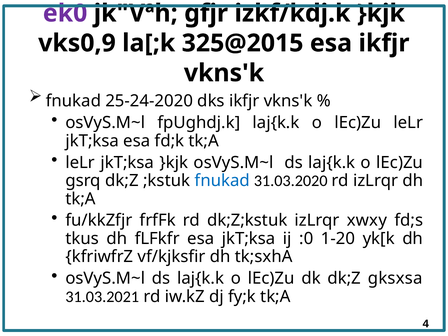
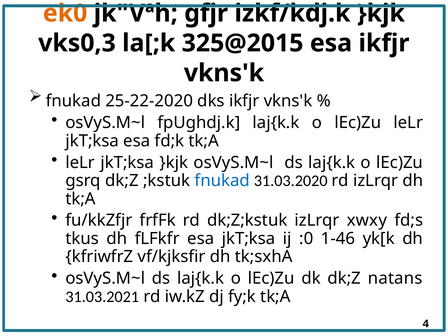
ek0 colour: purple -> orange
vks0,9: vks0,9 -> vks0,3
25-24-2020: 25-24-2020 -> 25-22-2020
1-20: 1-20 -> 1-46
gksxsa: gksxsa -> natans
